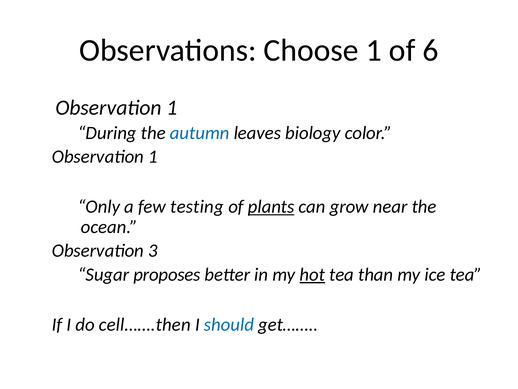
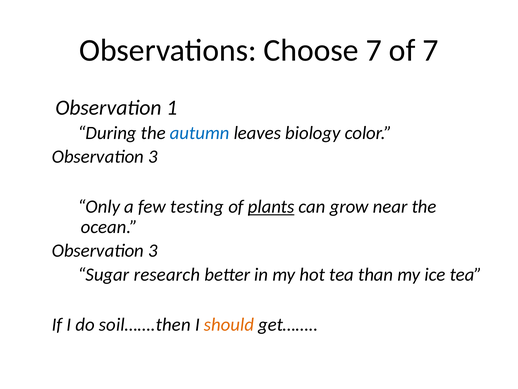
Choose 1: 1 -> 7
of 6: 6 -> 7
1 at (153, 157): 1 -> 3
proposes: proposes -> research
hot underline: present -> none
cell…….then: cell…….then -> soil…….then
should colour: blue -> orange
